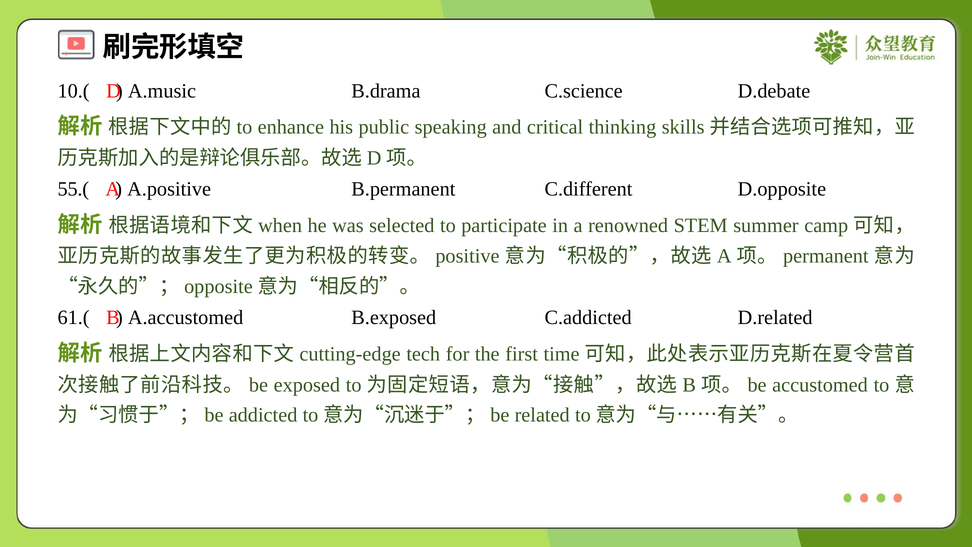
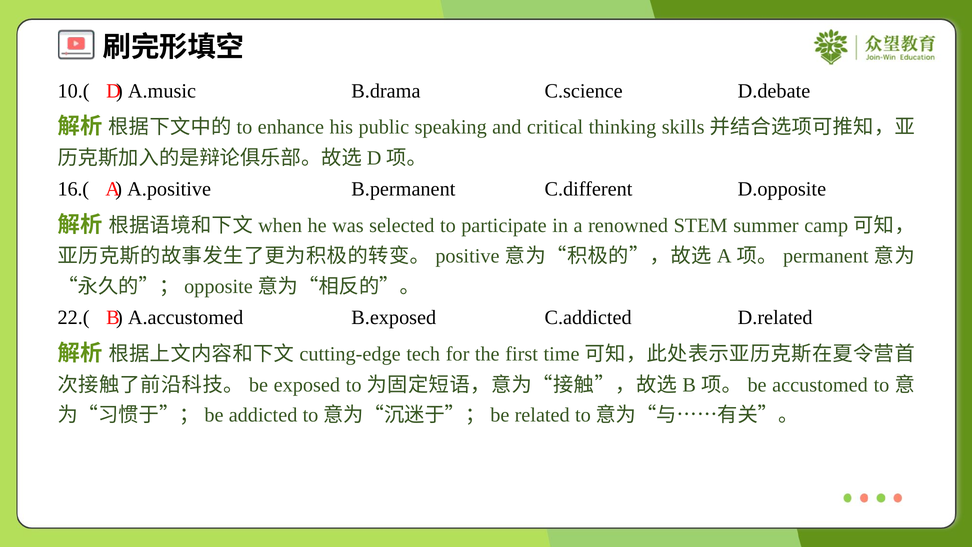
55.(: 55.( -> 16.(
61.(: 61.( -> 22.(
